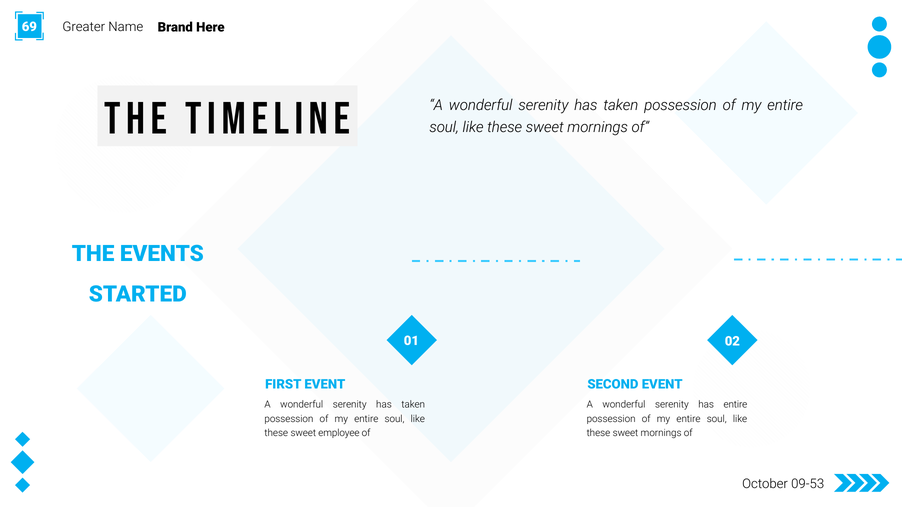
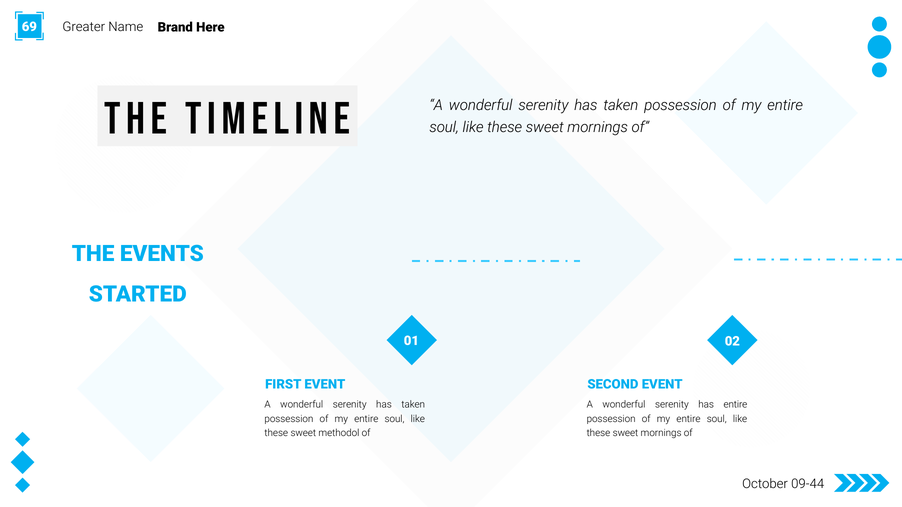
employee: employee -> methodol
09-53: 09-53 -> 09-44
